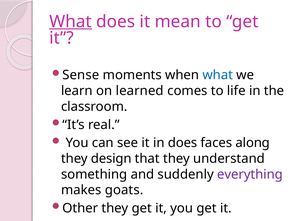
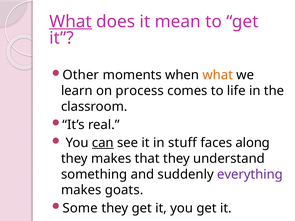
Sense: Sense -> Other
what at (218, 75) colour: blue -> orange
learned: learned -> process
can underline: none -> present
in does: does -> stuff
they design: design -> makes
Other: Other -> Some
